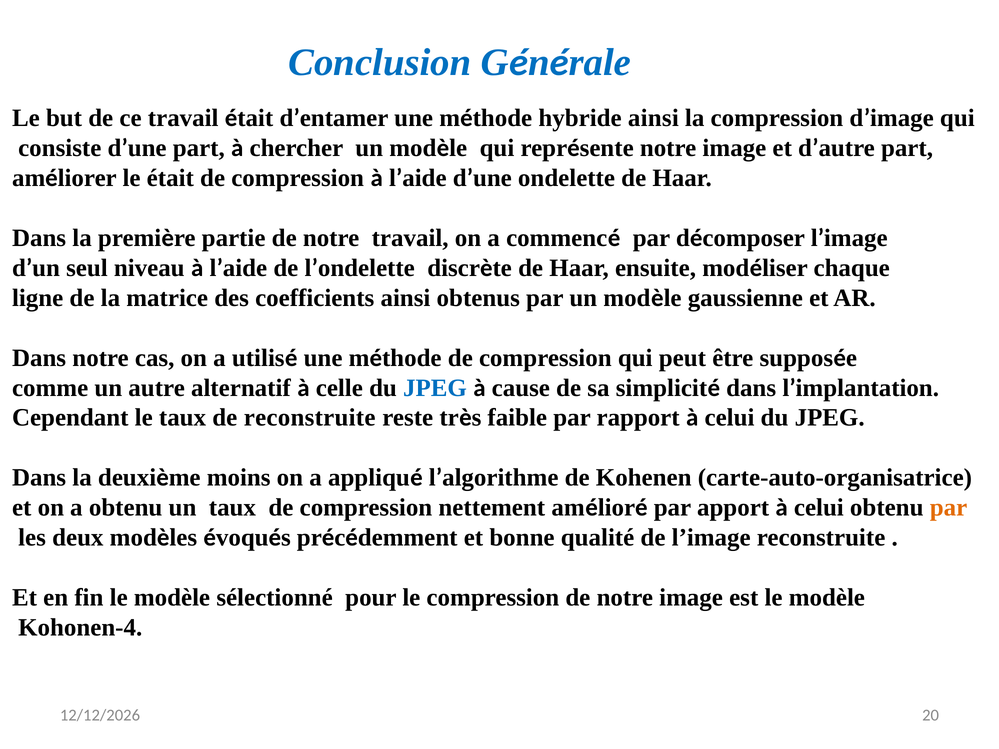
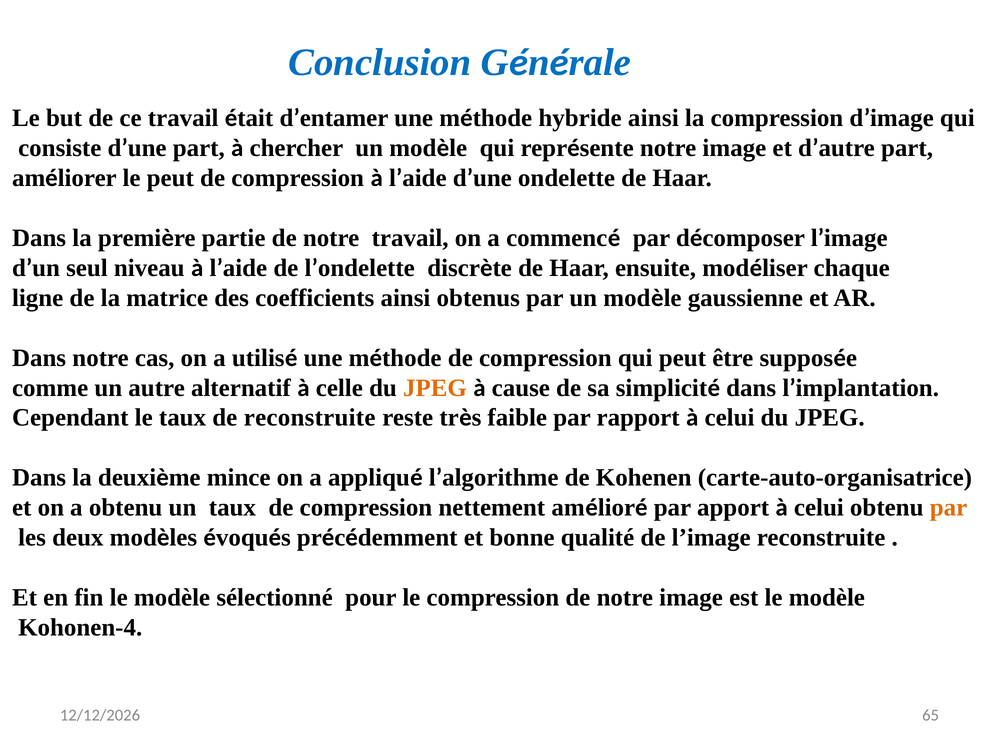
le était: était -> peut
JPEG at (435, 388) colour: blue -> orange
moins: moins -> mince
20: 20 -> 65
